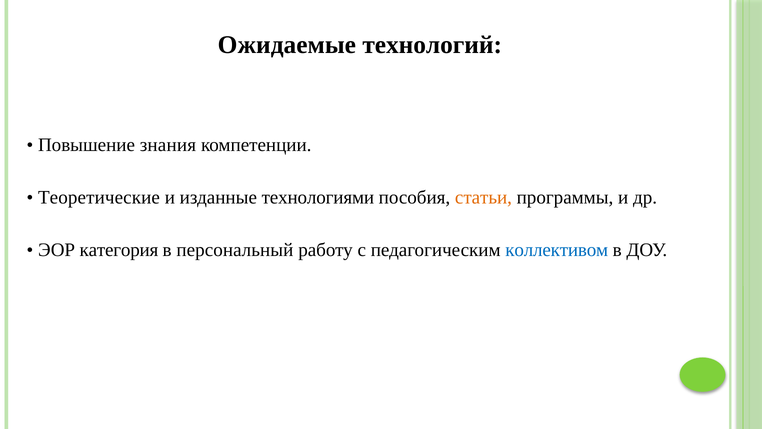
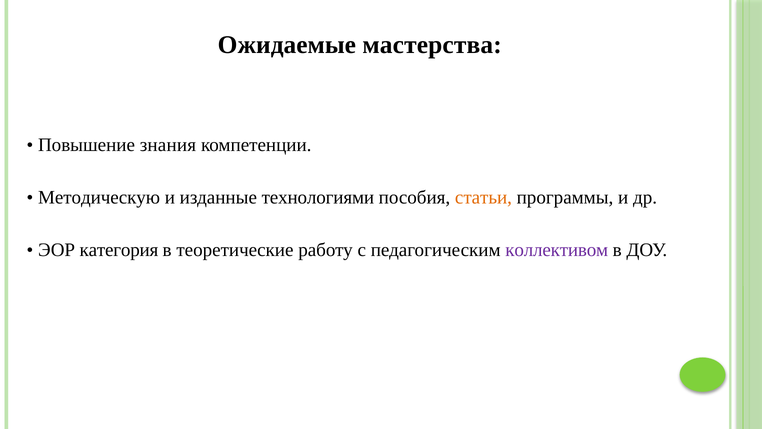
технологий: технологий -> мастерства
Теоретические: Теоретические -> Методическую
персональный: персональный -> теоретические
коллективом colour: blue -> purple
